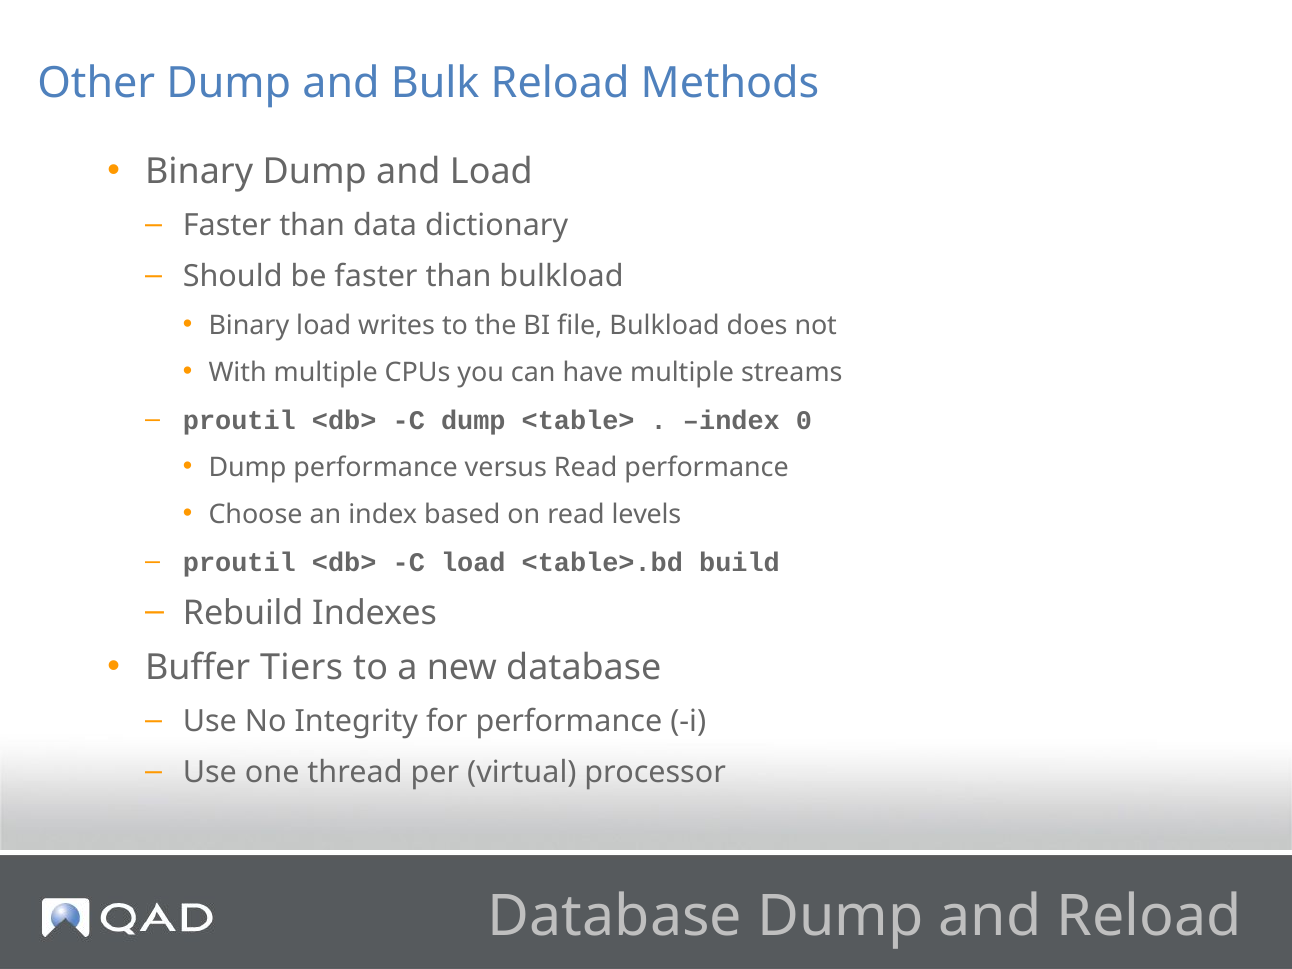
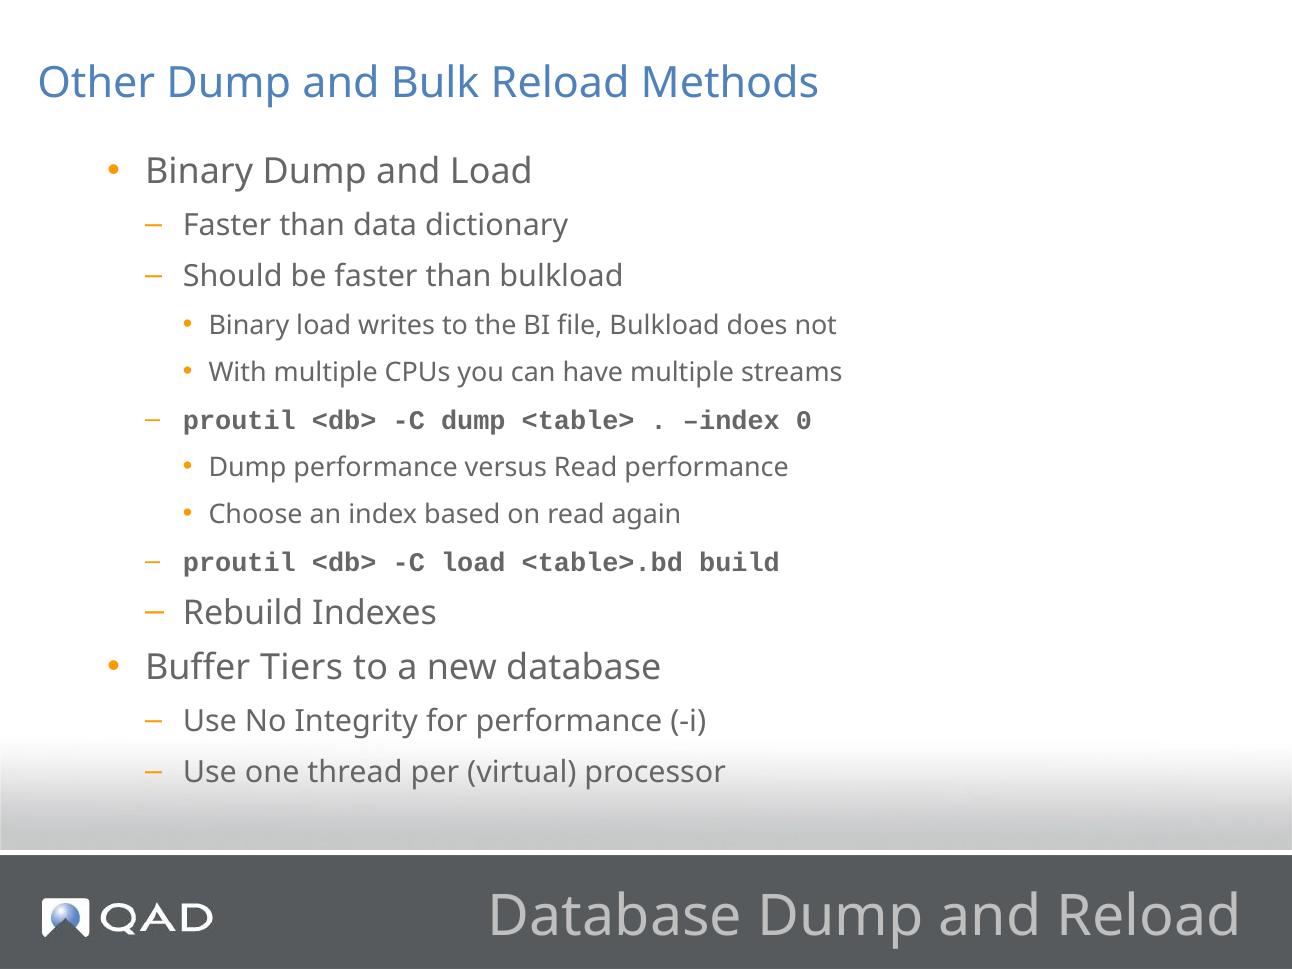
levels: levels -> again
